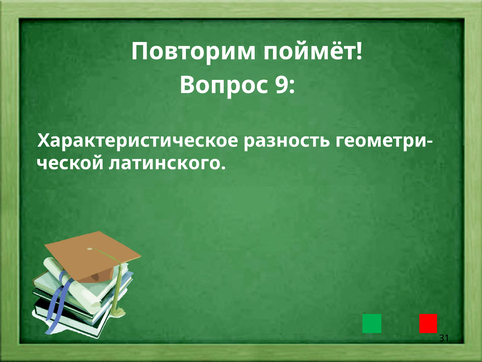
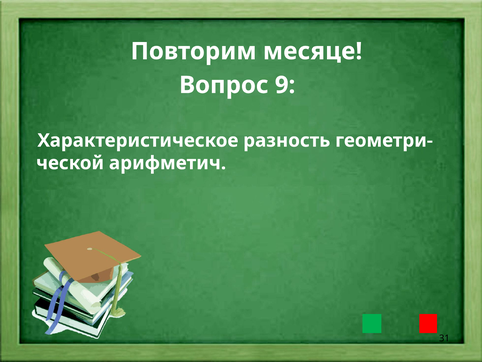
поймёт: поймёт -> месяце
латинского: латинского -> арифметич
